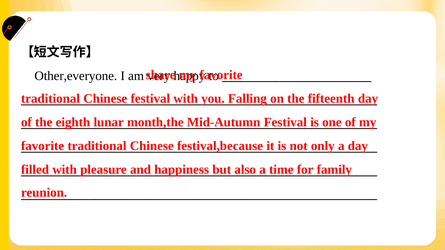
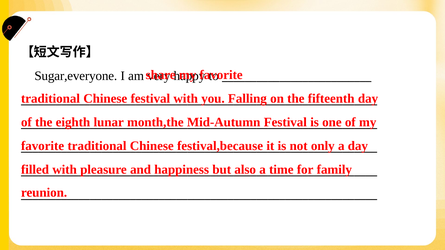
Other,everyone: Other,everyone -> Sugar,everyone
